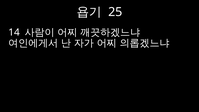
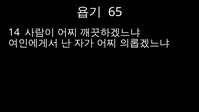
25: 25 -> 65
